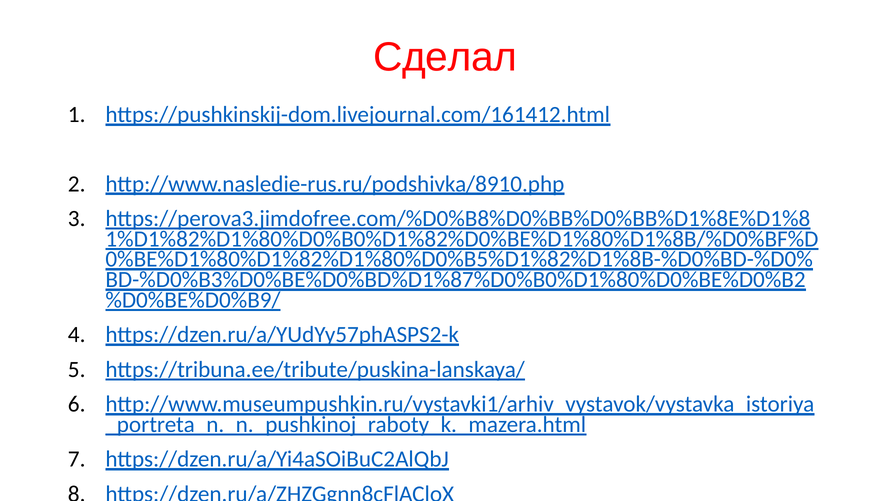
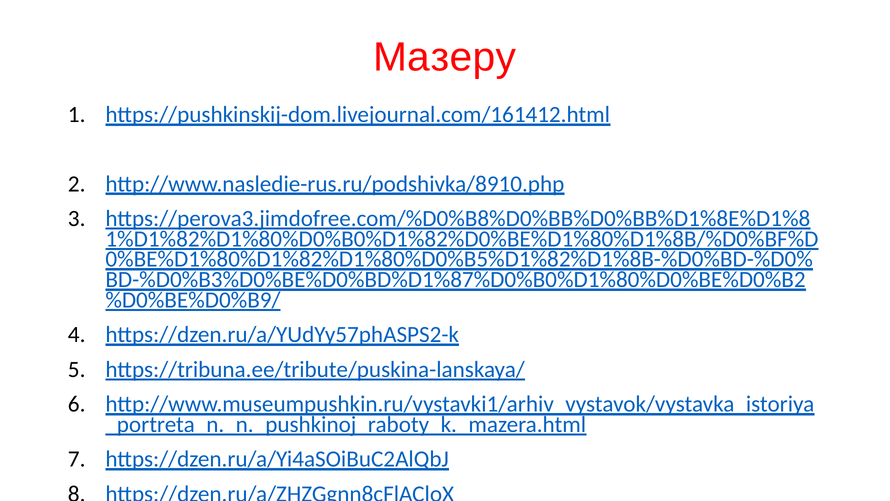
Сделал: Сделал -> Мазеру
